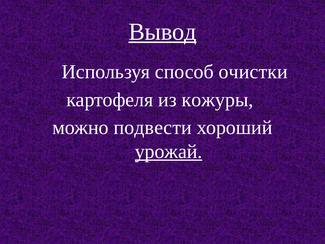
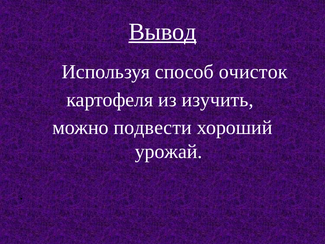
очистки: очистки -> очисток
кожуры: кожуры -> изучить
урожай underline: present -> none
